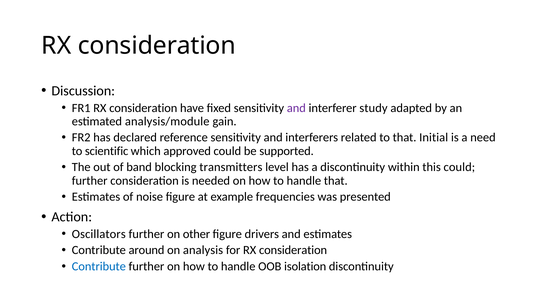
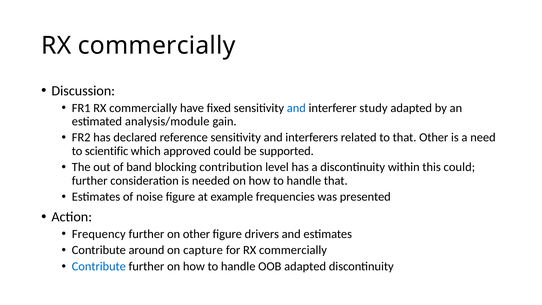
consideration at (157, 46): consideration -> commercially
FR1 RX consideration: consideration -> commercially
and at (296, 108) colour: purple -> blue
that Initial: Initial -> Other
transmitters: transmitters -> contribution
Oscillators: Oscillators -> Frequency
analysis: analysis -> capture
for RX consideration: consideration -> commercially
OOB isolation: isolation -> adapted
